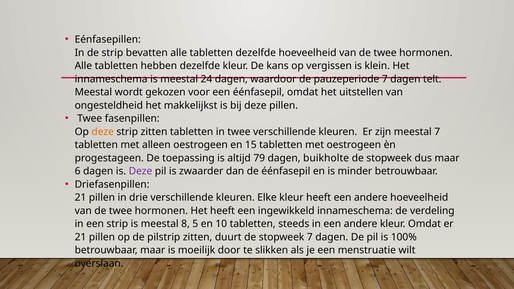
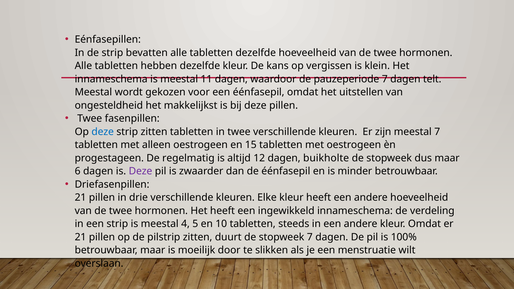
24: 24 -> 11
deze at (103, 132) colour: orange -> blue
toepassing: toepassing -> regelmatig
79: 79 -> 12
8: 8 -> 4
